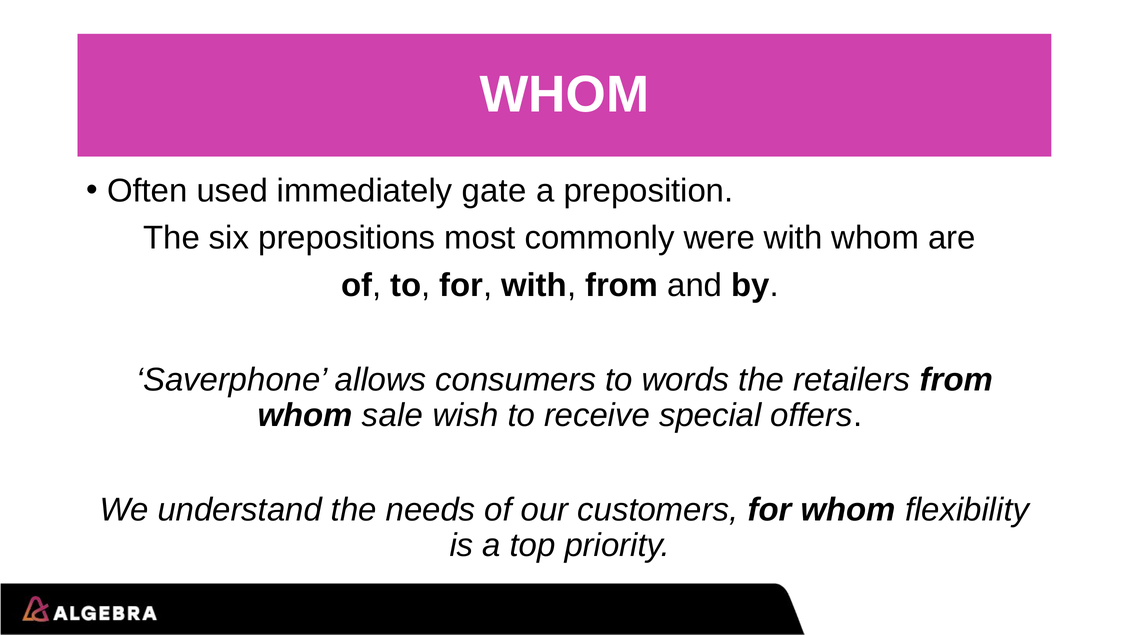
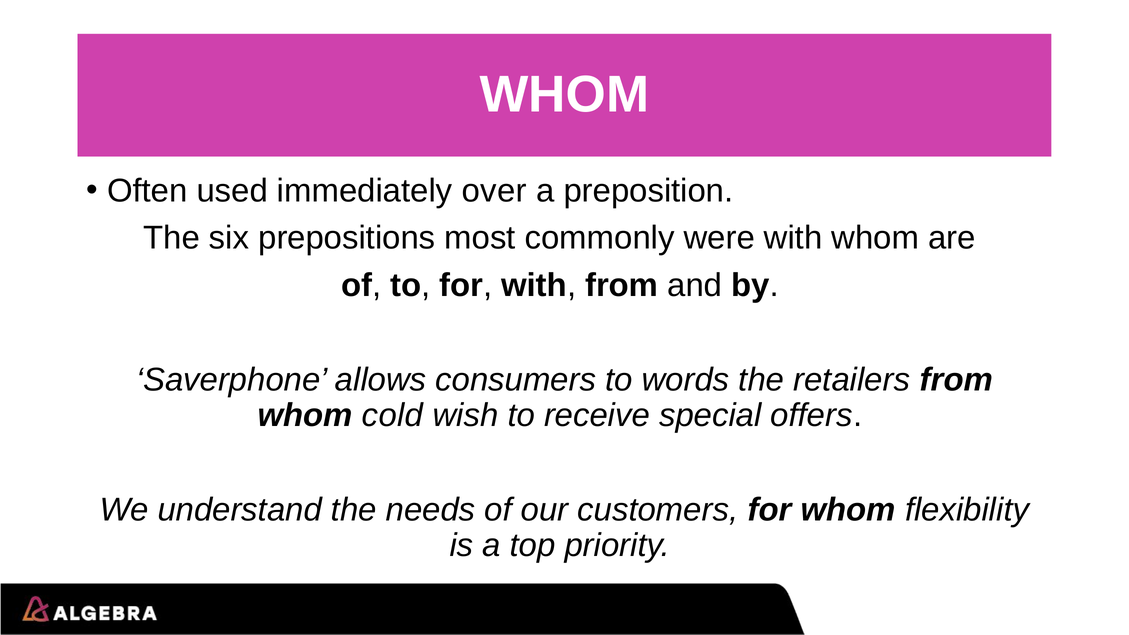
gate: gate -> over
sale: sale -> cold
